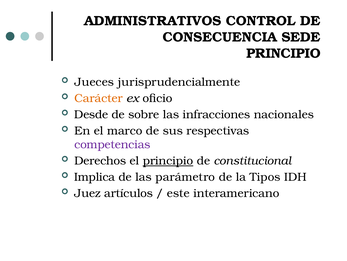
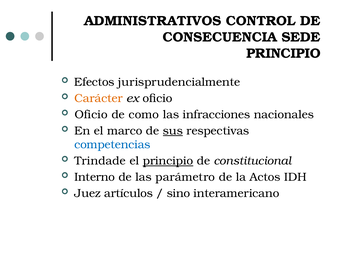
Jueces: Jueces -> Efectos
Desde at (91, 114): Desde -> Oficio
sobre: sobre -> como
sus underline: none -> present
competencias colour: purple -> blue
Derechos: Derechos -> Trindade
Implica: Implica -> Interno
Tipos: Tipos -> Actos
este: este -> sino
